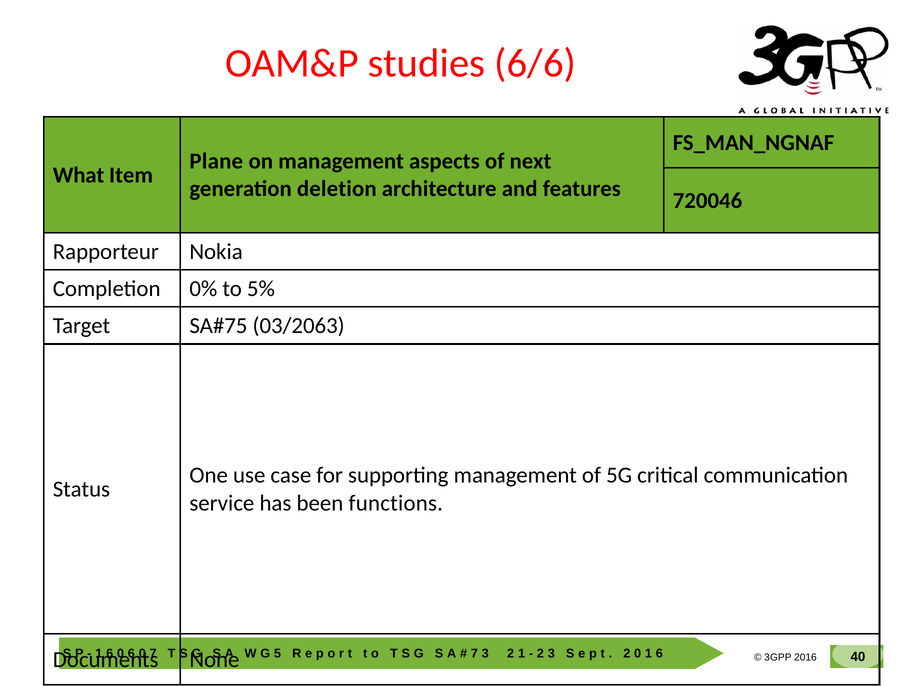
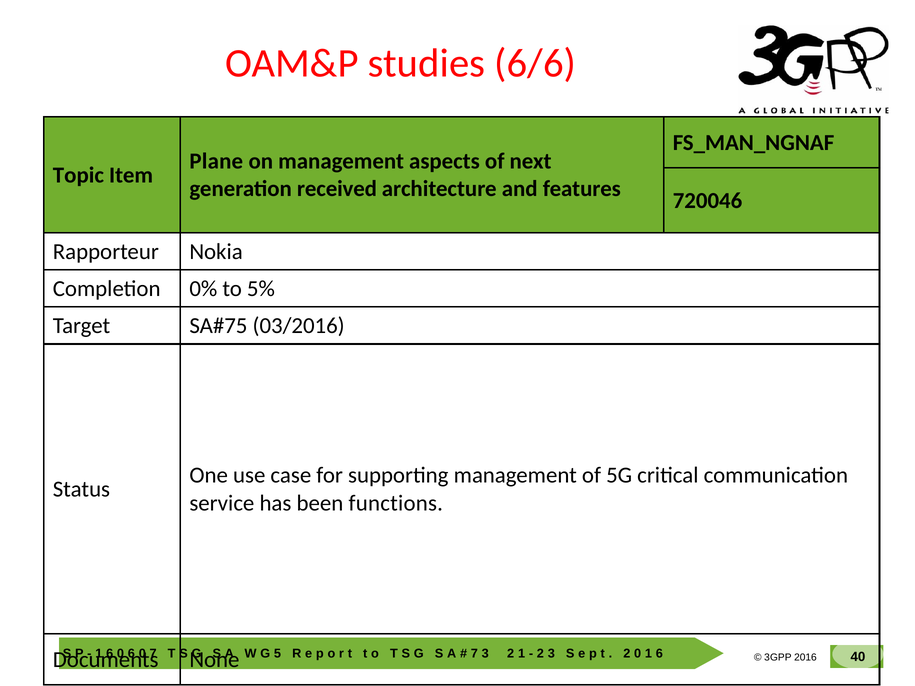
What: What -> Topic
deletion: deletion -> received
03/2063: 03/2063 -> 03/2016
